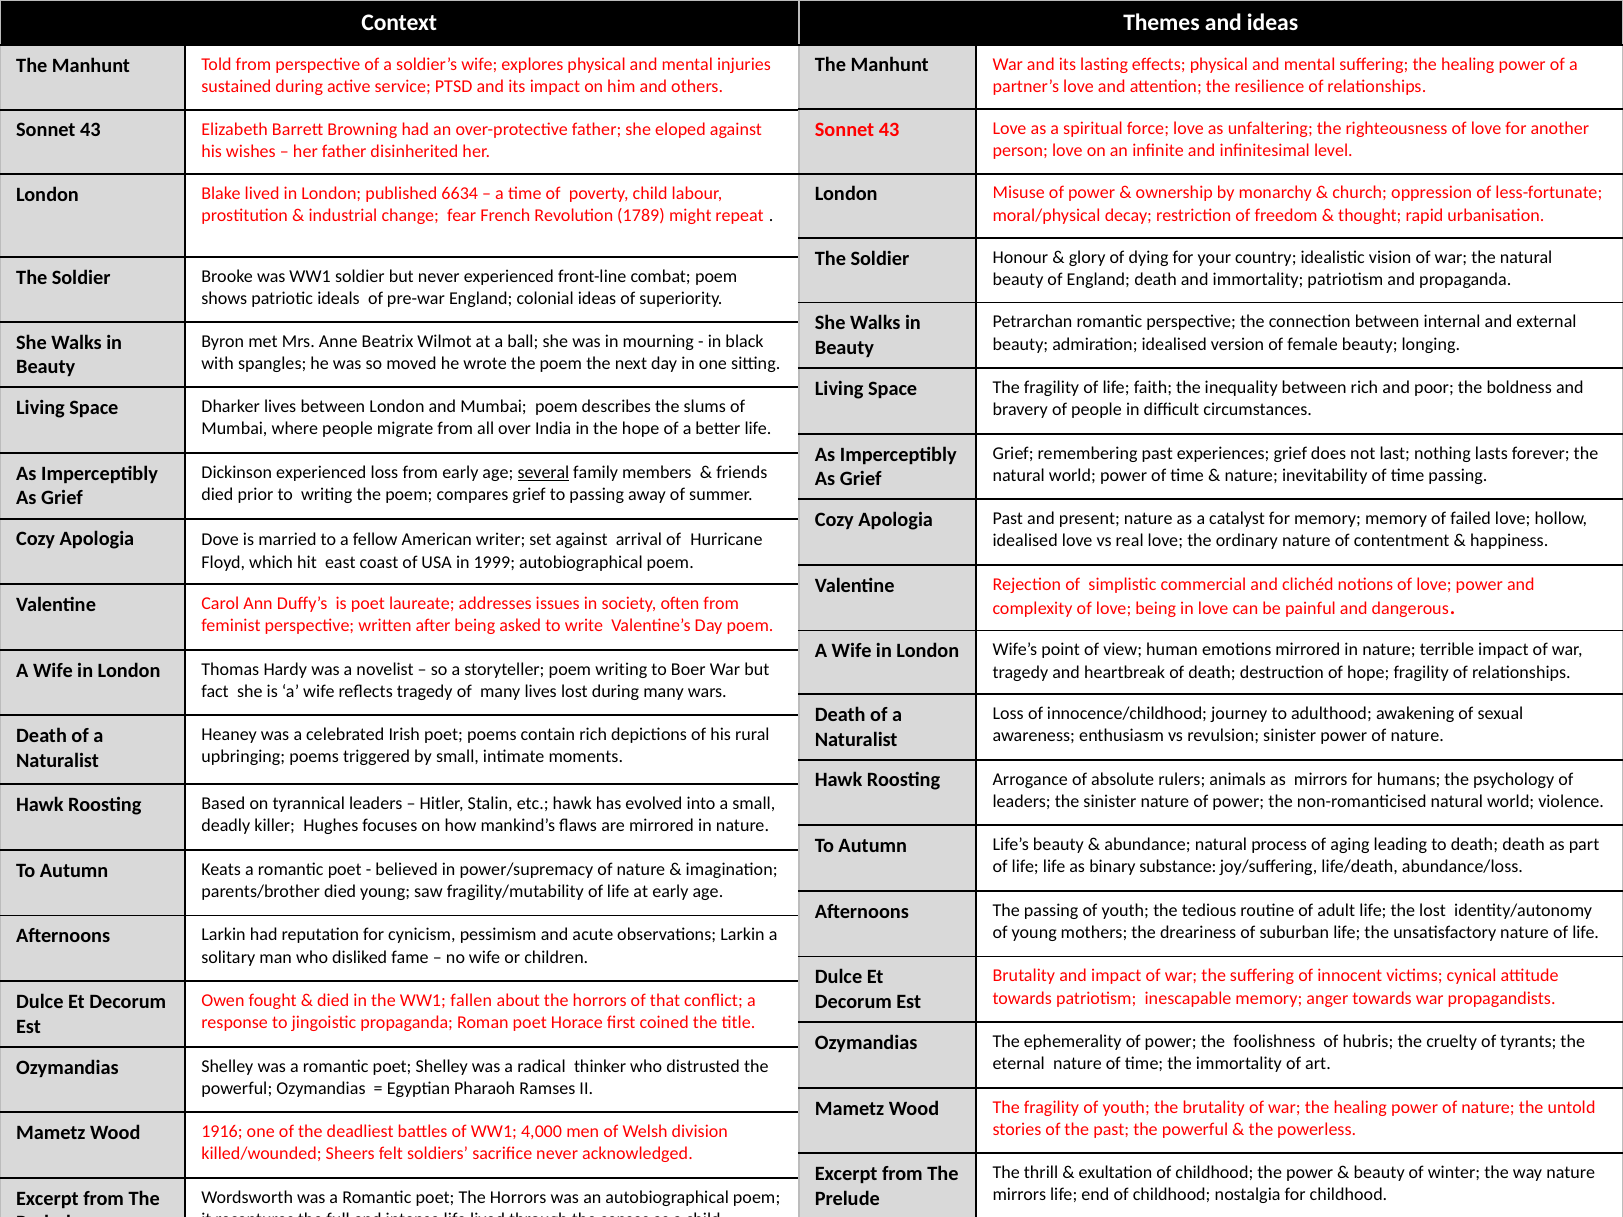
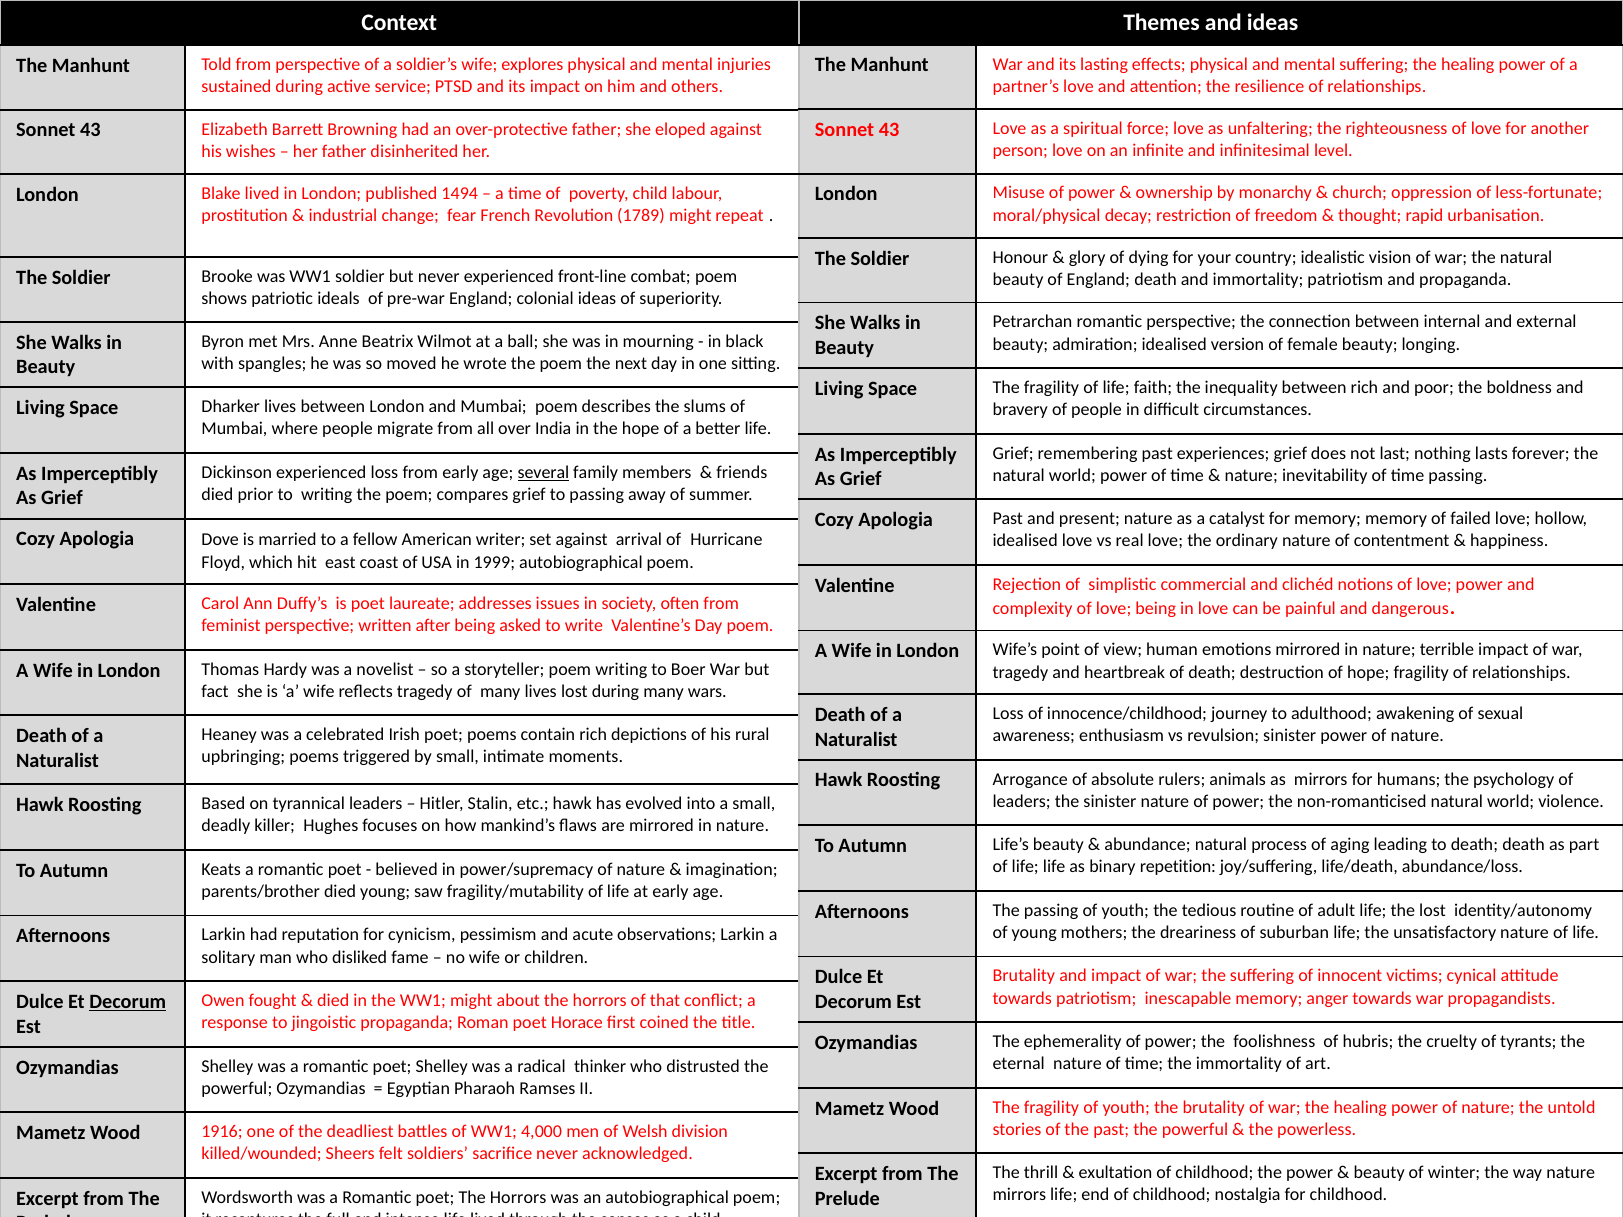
6634: 6634 -> 1494
substance: substance -> repetition
WW1 fallen: fallen -> might
Decorum at (128, 1002) underline: none -> present
